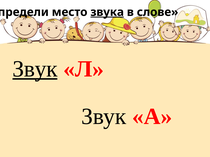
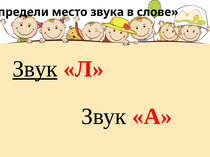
звука underline: present -> none
